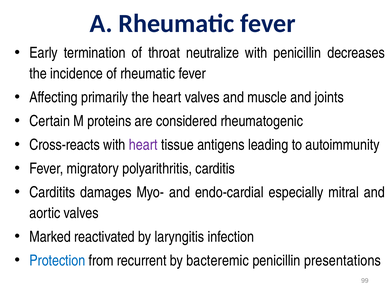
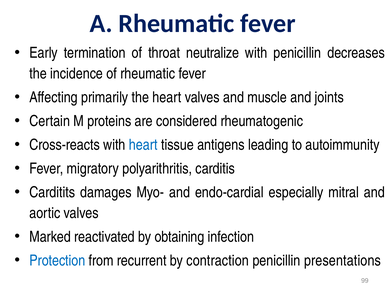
heart at (143, 145) colour: purple -> blue
laryngitis: laryngitis -> obtaining
bacteremic: bacteremic -> contraction
